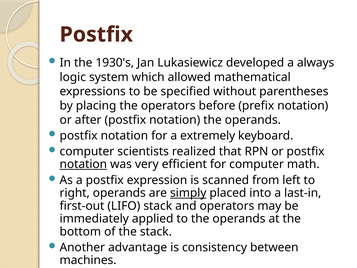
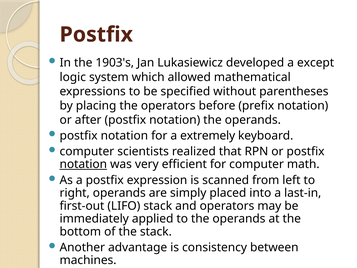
1930's: 1930's -> 1903's
always: always -> except
simply underline: present -> none
